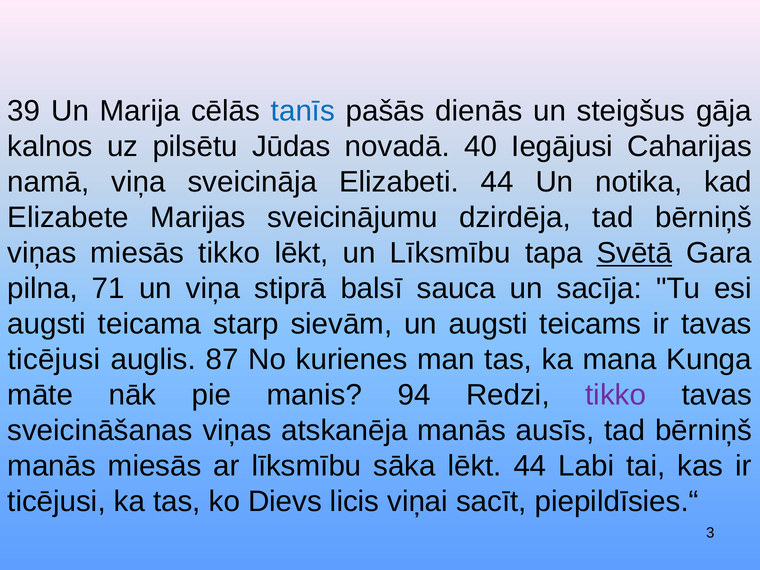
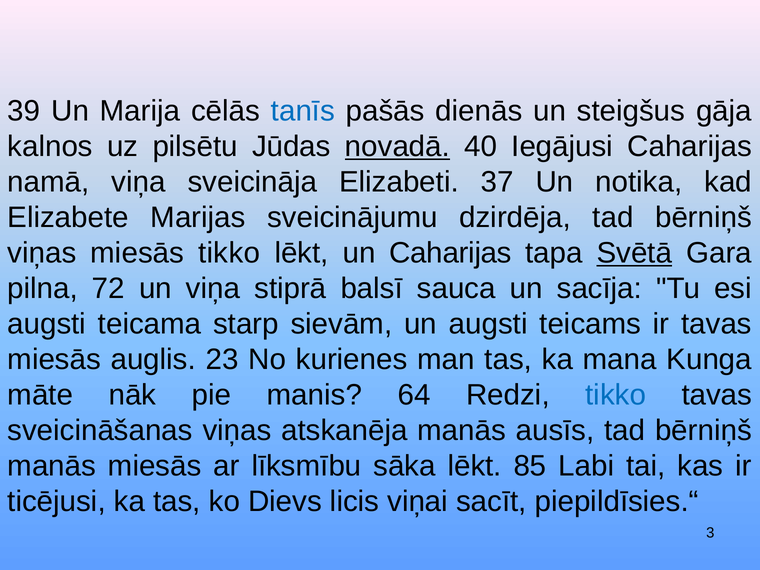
novadā underline: none -> present
Elizabeti 44: 44 -> 37
un Līksmību: Līksmību -> Caharijas
71: 71 -> 72
ticējusi at (54, 359): ticējusi -> miesās
87: 87 -> 23
94: 94 -> 64
tikko at (616, 395) colour: purple -> blue
lēkt 44: 44 -> 85
